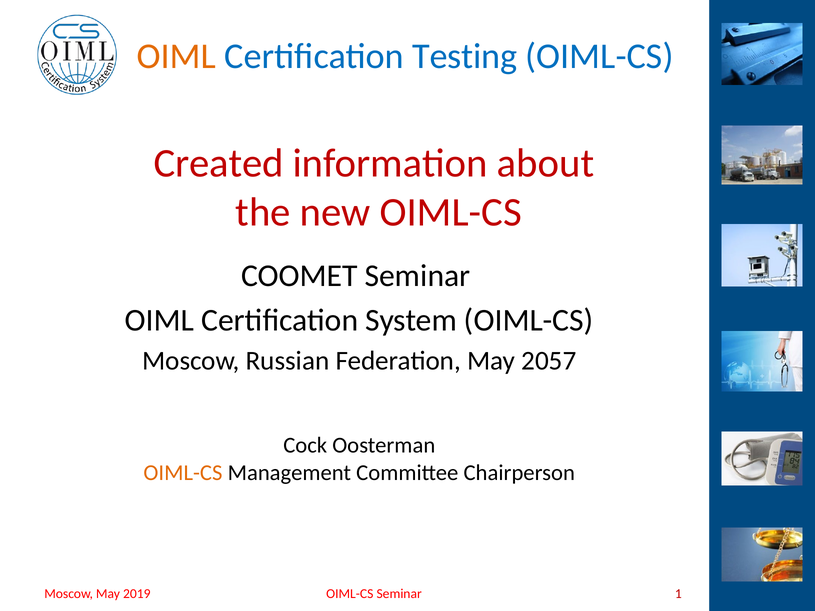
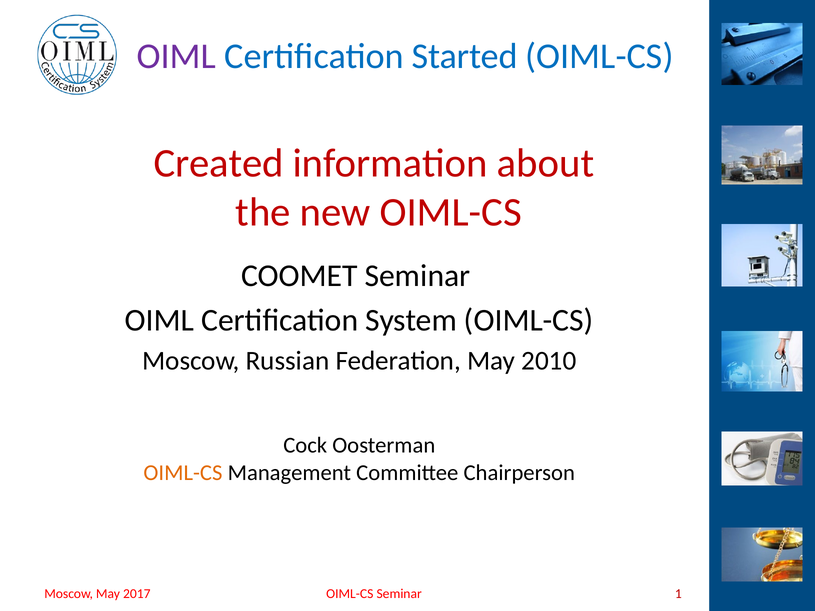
OIML at (176, 56) colour: orange -> purple
Testing: Testing -> Started
2057: 2057 -> 2010
2019: 2019 -> 2017
